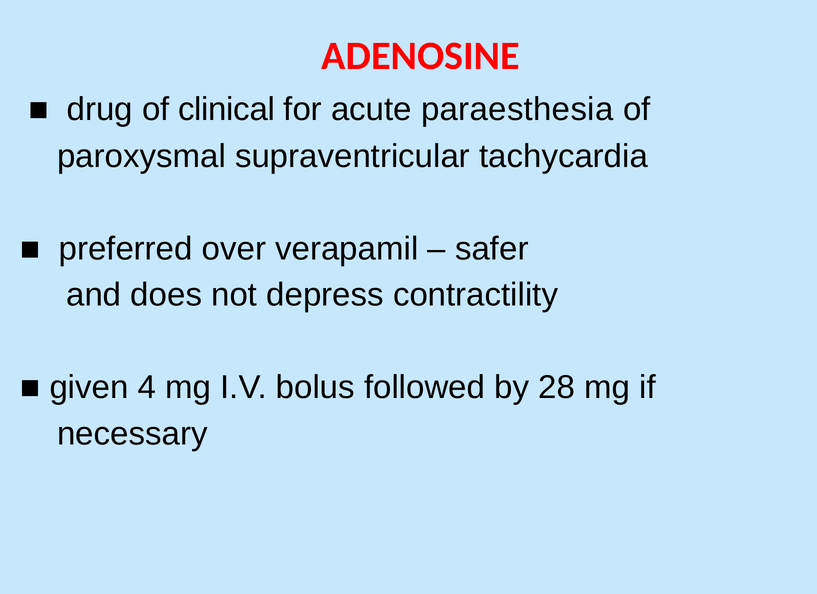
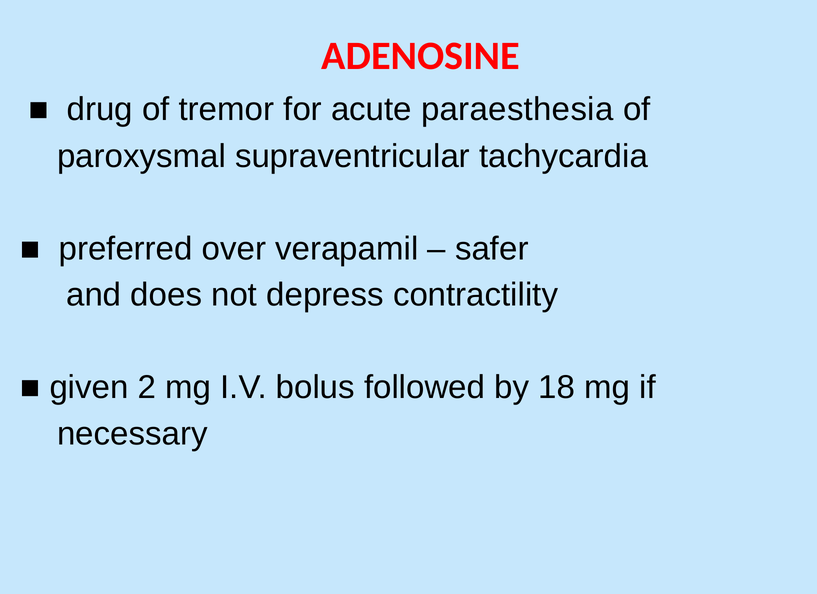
clinical: clinical -> tremor
4: 4 -> 2
28: 28 -> 18
